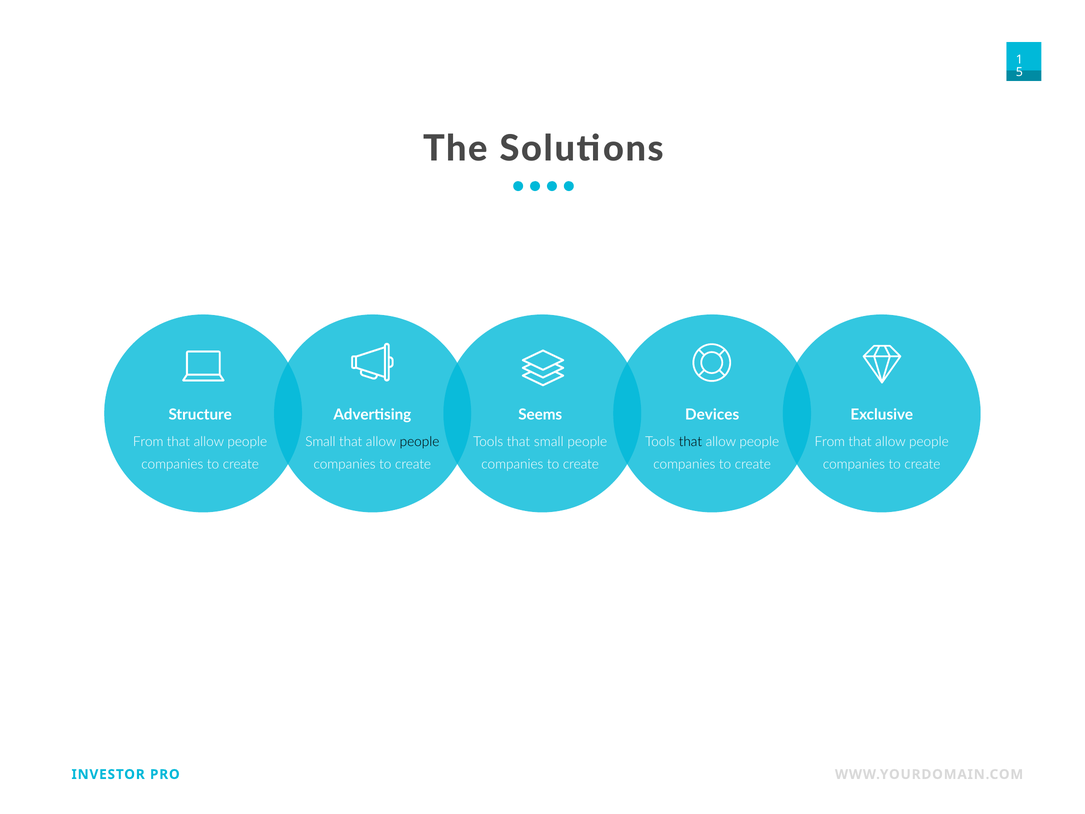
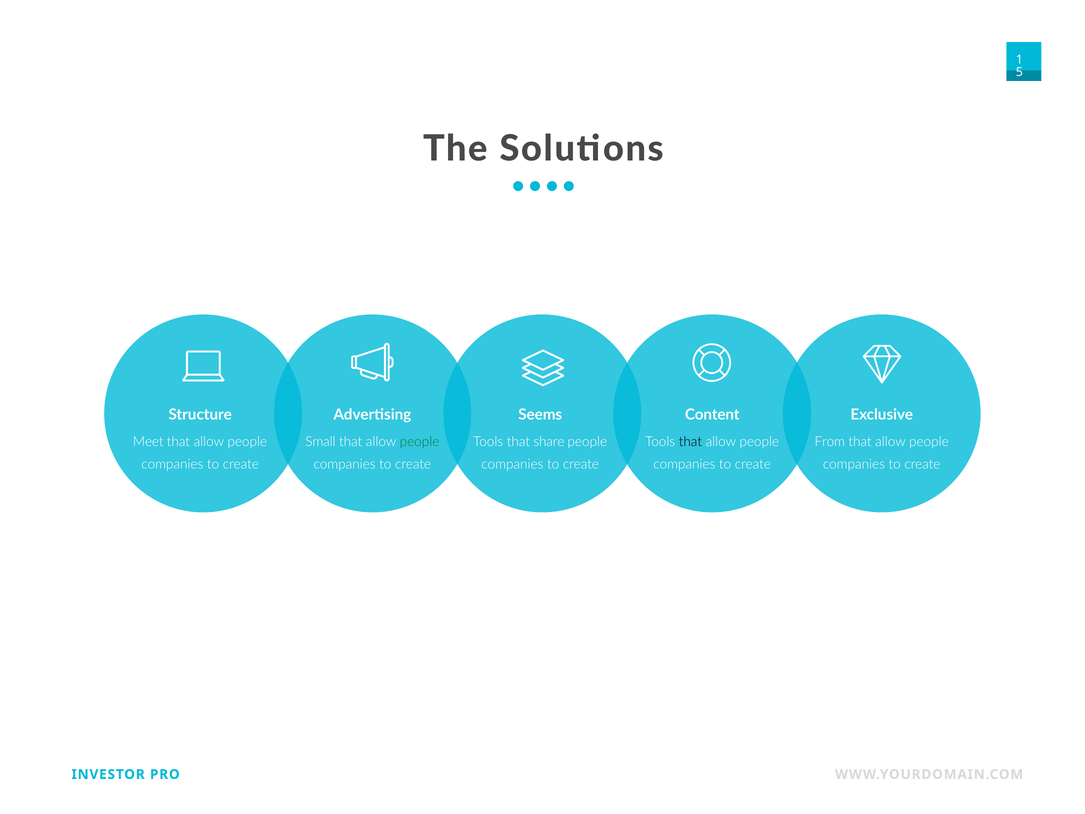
Devices: Devices -> Content
From at (148, 442): From -> Meet
people at (420, 442) colour: black -> green
that small: small -> share
